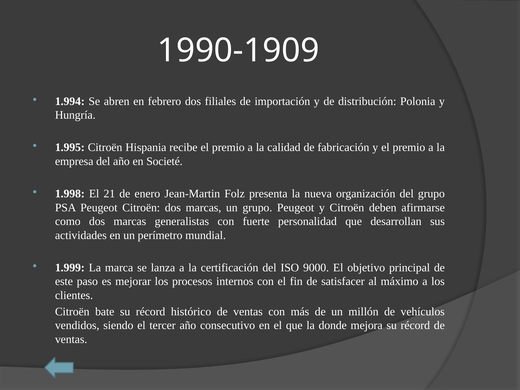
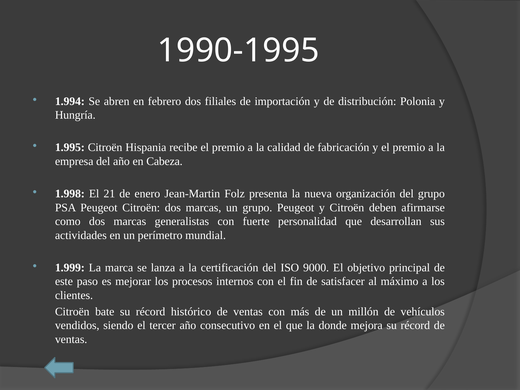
1990-1909: 1990-1909 -> 1990-1995
Societé: Societé -> Cabeza
